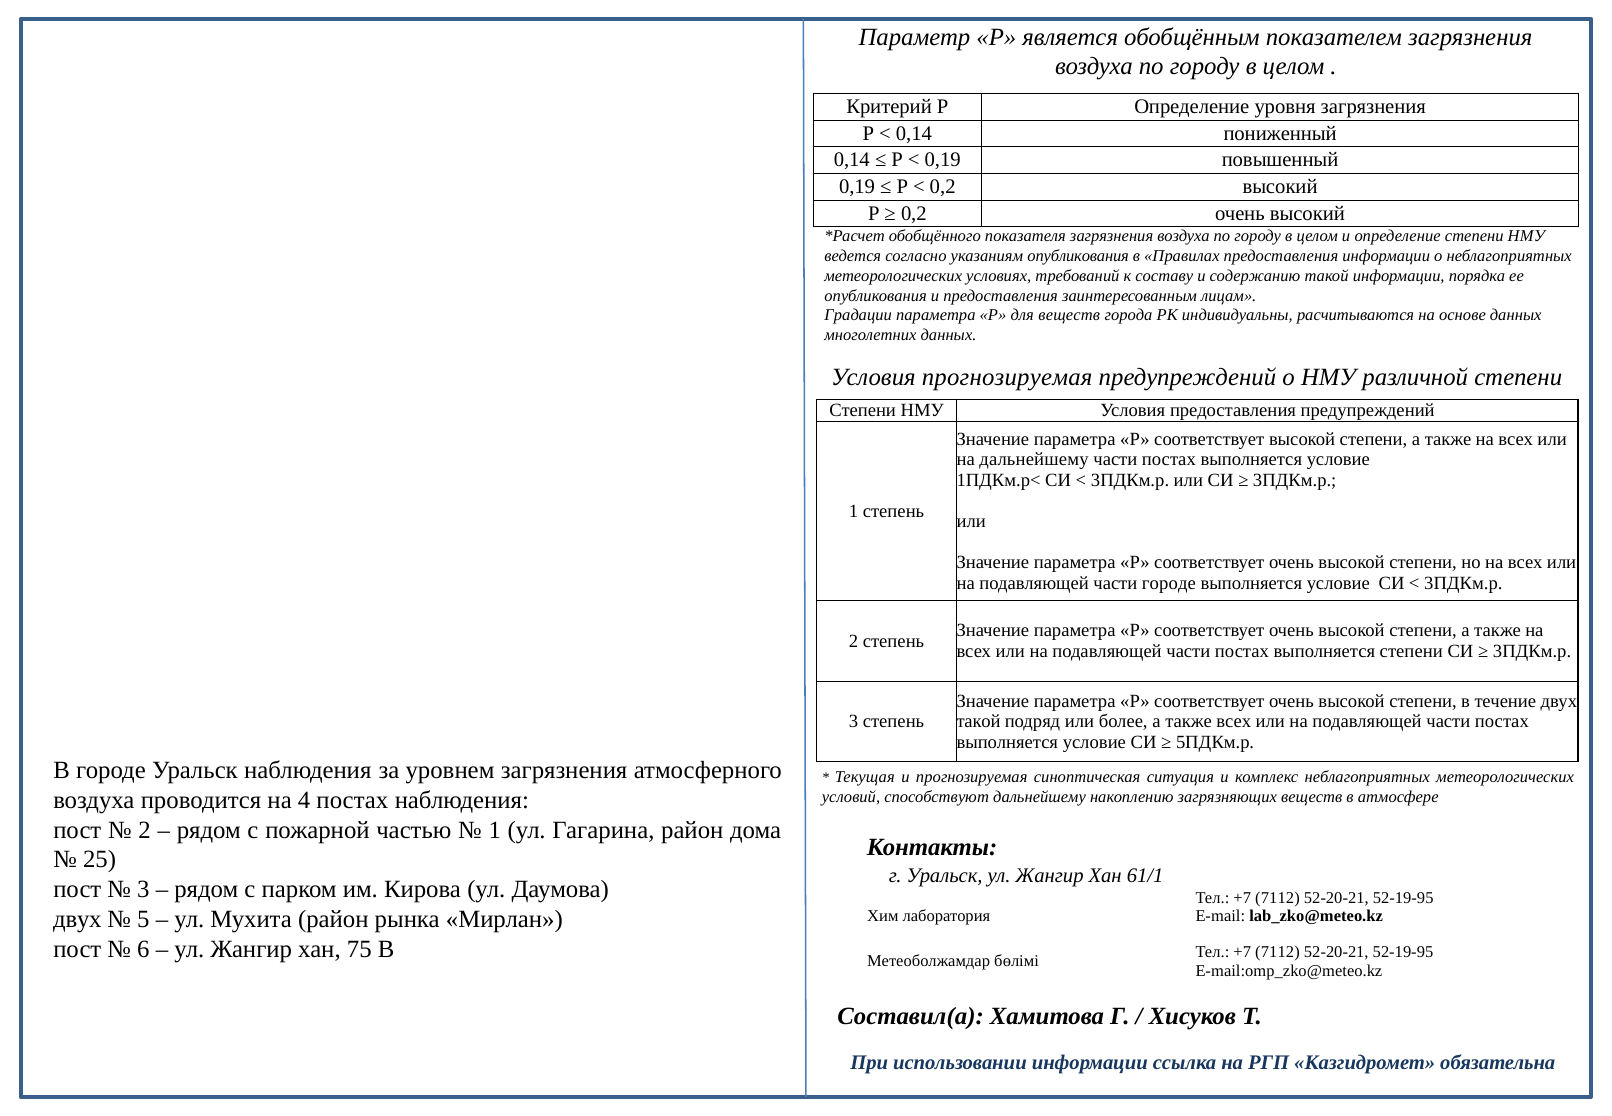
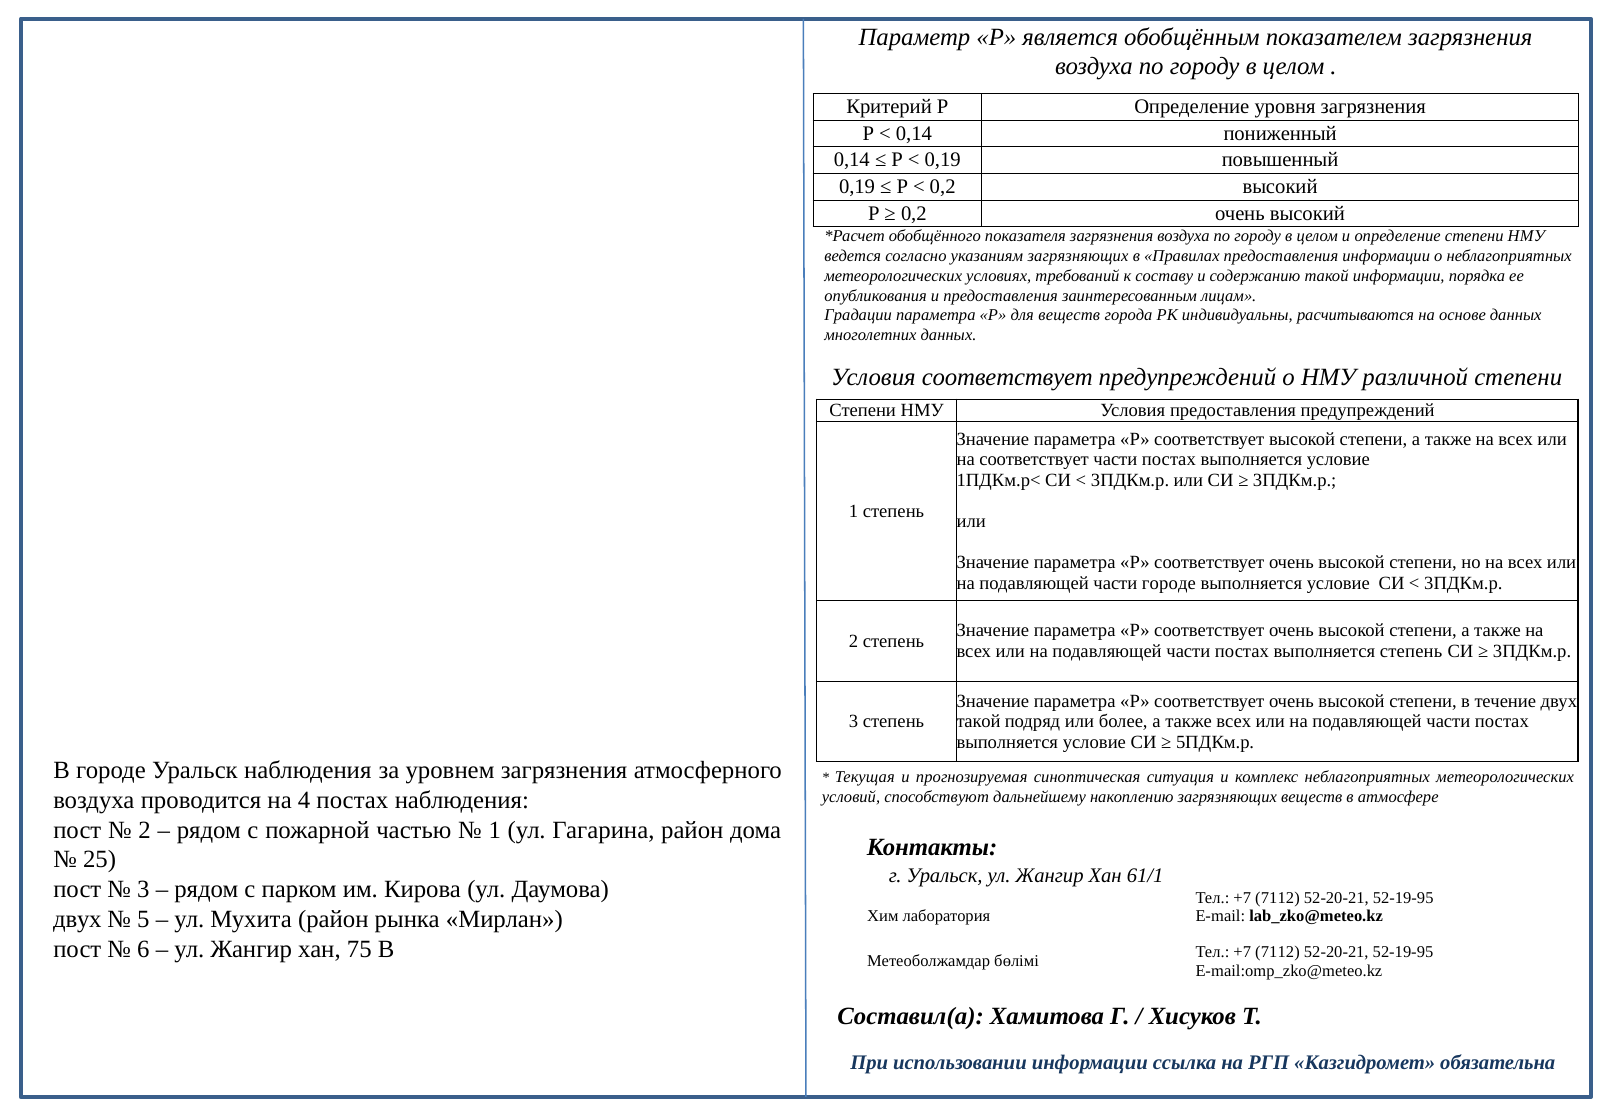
указаниям опубликования: опубликования -> загрязняющих
Условия прогнозируемая: прогнозируемая -> соответствует
на дальнейшему: дальнейшему -> соответствует
выполняется степени: степени -> степень
